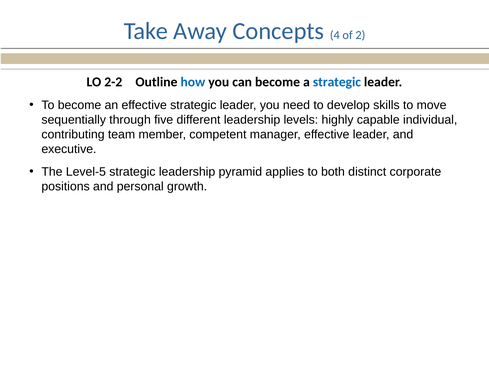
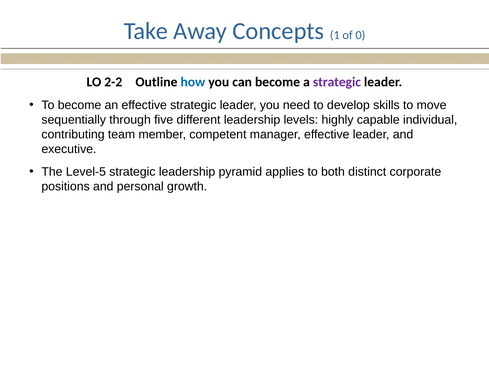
4: 4 -> 1
2: 2 -> 0
strategic at (337, 82) colour: blue -> purple
